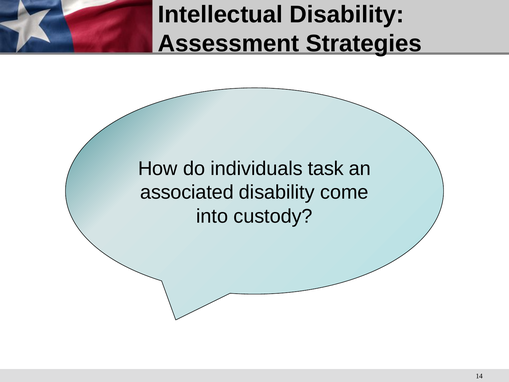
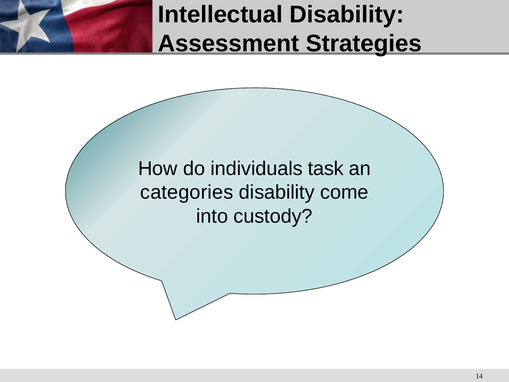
associated: associated -> categories
